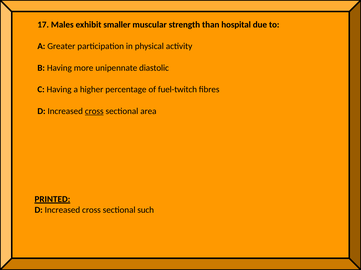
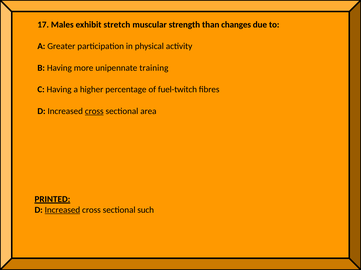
smaller: smaller -> stretch
hospital: hospital -> changes
diastolic: diastolic -> training
Increased at (62, 210) underline: none -> present
